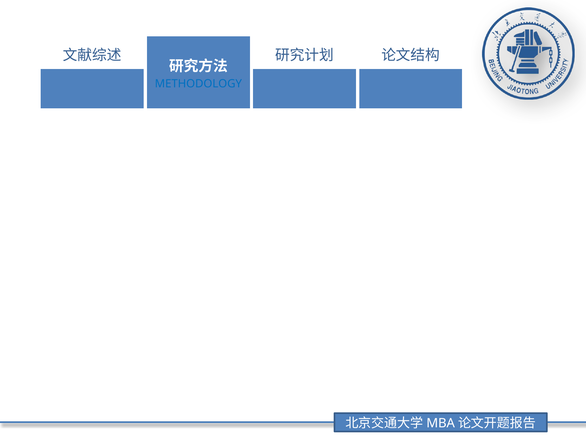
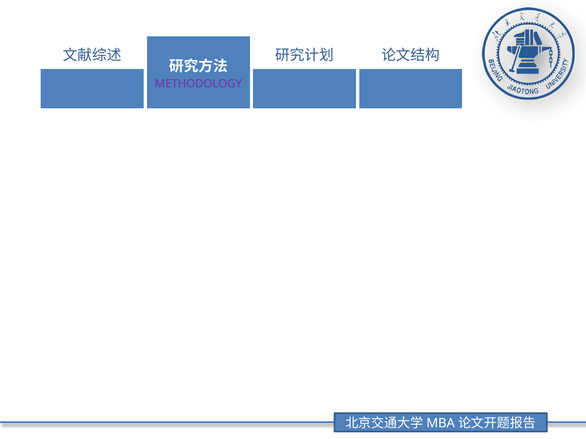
METHODOLOGY colour: blue -> purple
